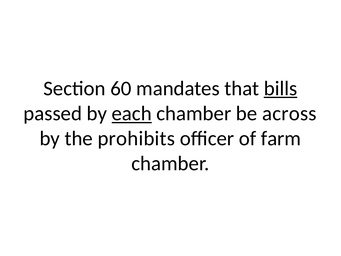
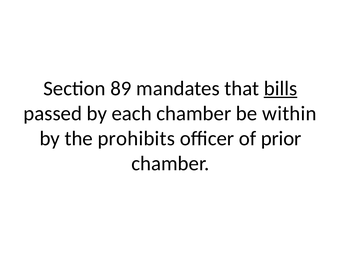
60: 60 -> 89
each underline: present -> none
across: across -> within
farm: farm -> prior
